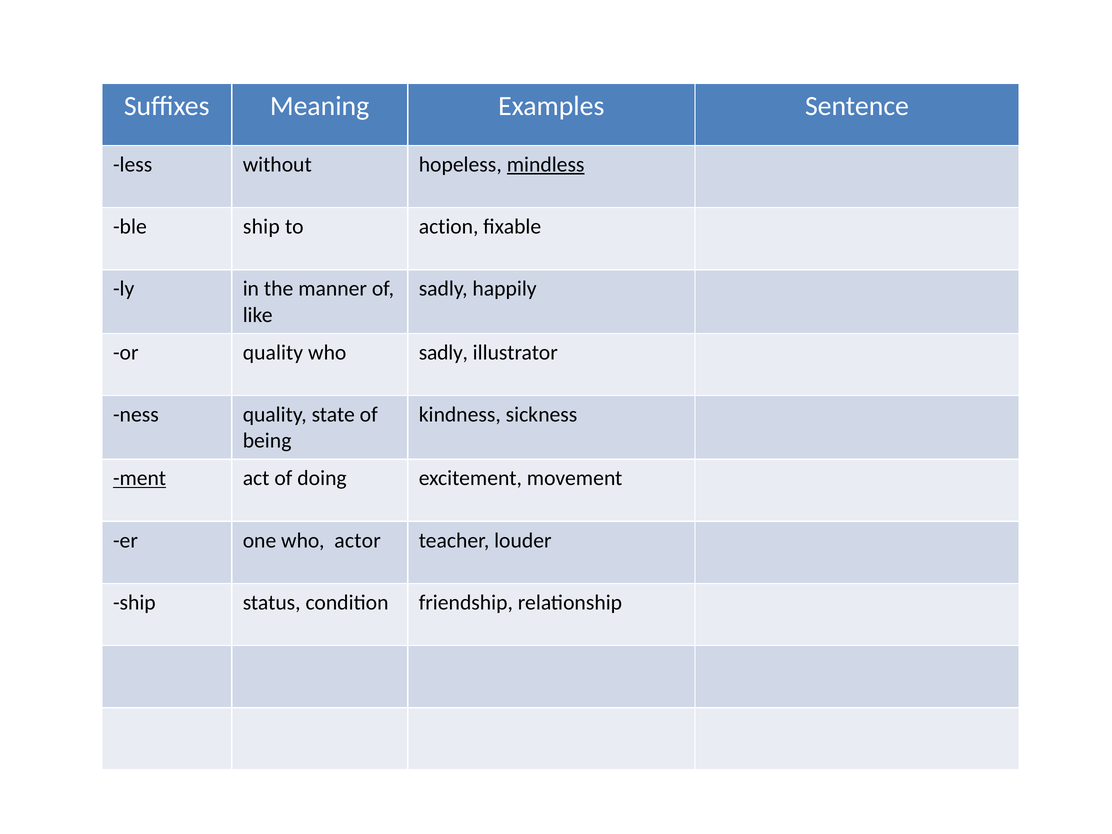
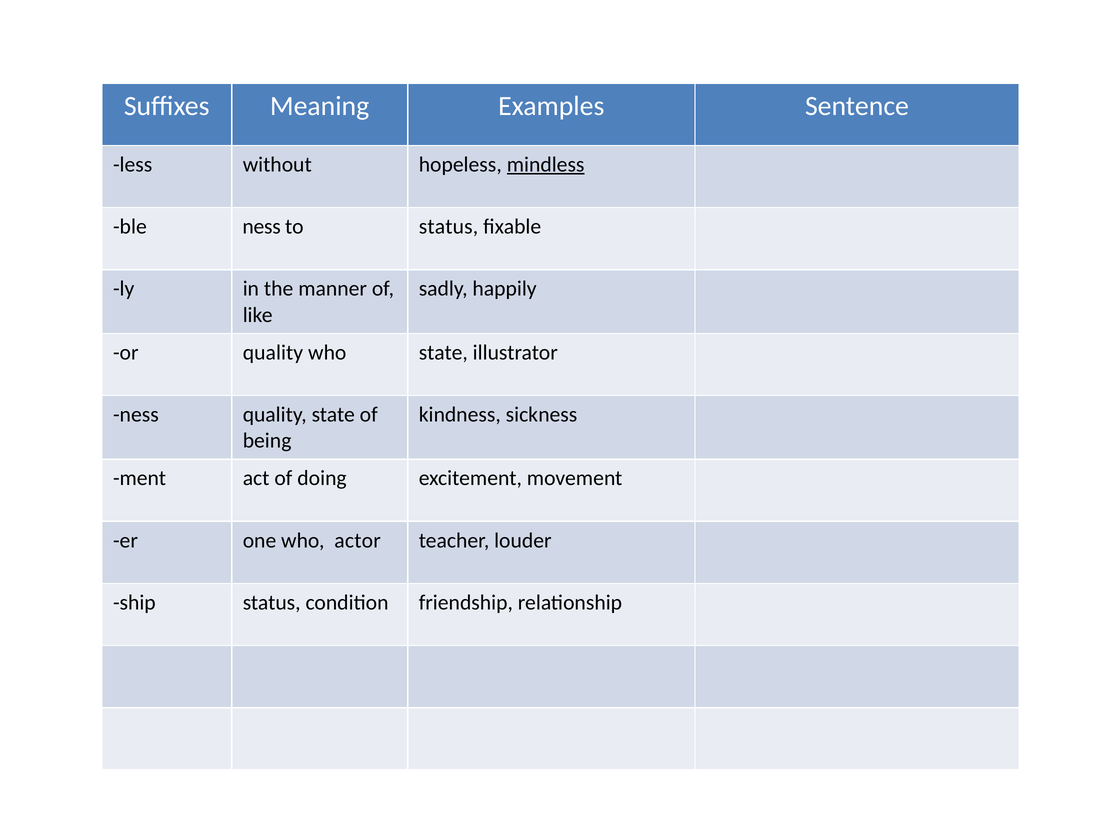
ble ship: ship -> ness
to action: action -> status
who sadly: sadly -> state
ment underline: present -> none
